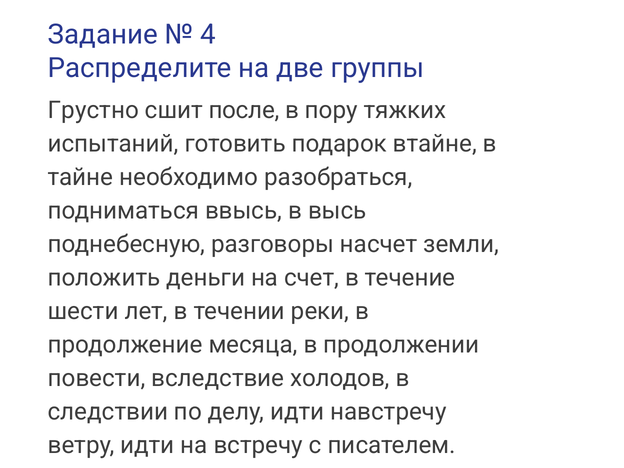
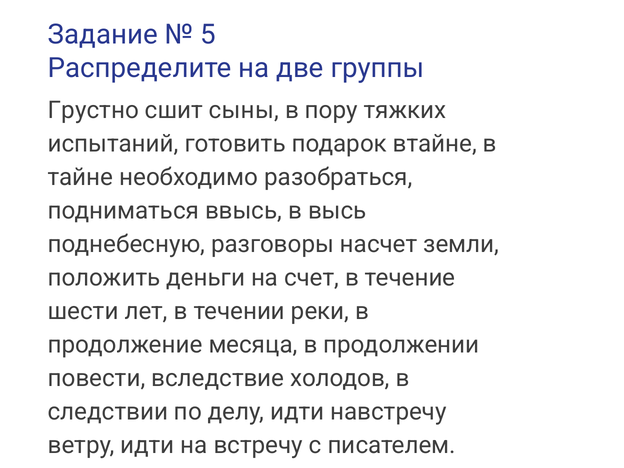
4: 4 -> 5
после: после -> сыны
